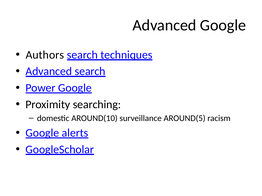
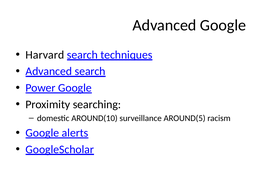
Authors: Authors -> Harvard
